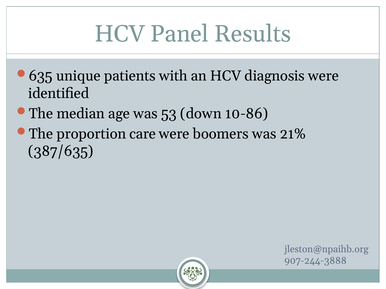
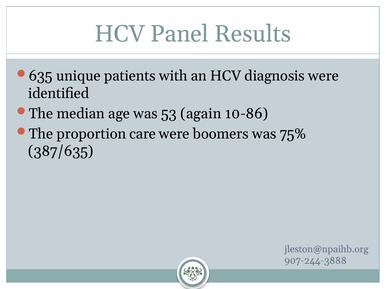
down: down -> again
21%: 21% -> 75%
